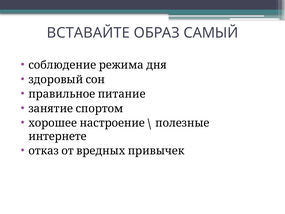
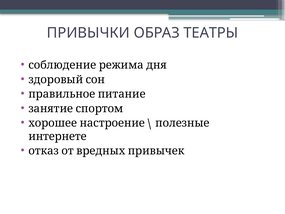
ВСТАВАЙТЕ: ВСТАВАЙТЕ -> ПРИВЫЧКИ
САМЫЙ: САМЫЙ -> ТЕАТРЫ
